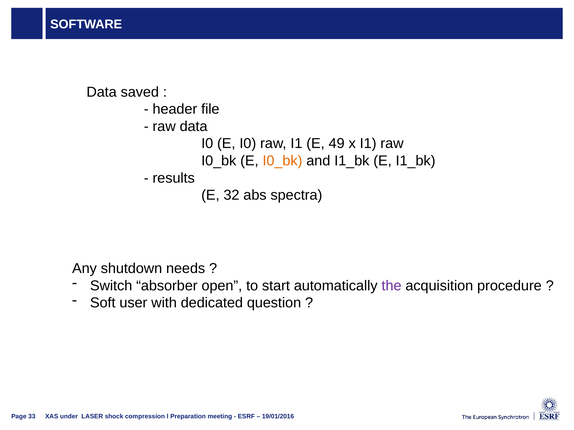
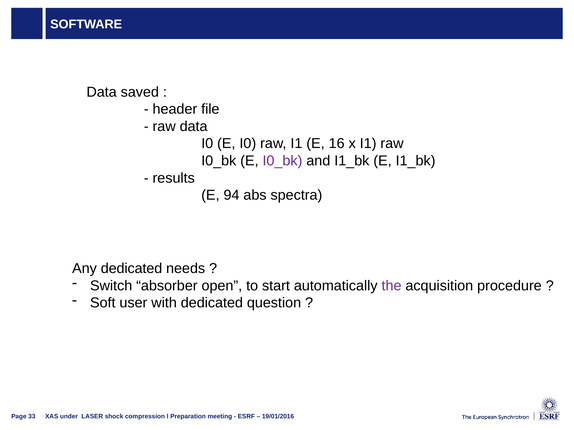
49: 49 -> 16
I0_bk at (282, 161) colour: orange -> purple
32: 32 -> 94
Any shutdown: shutdown -> dedicated
